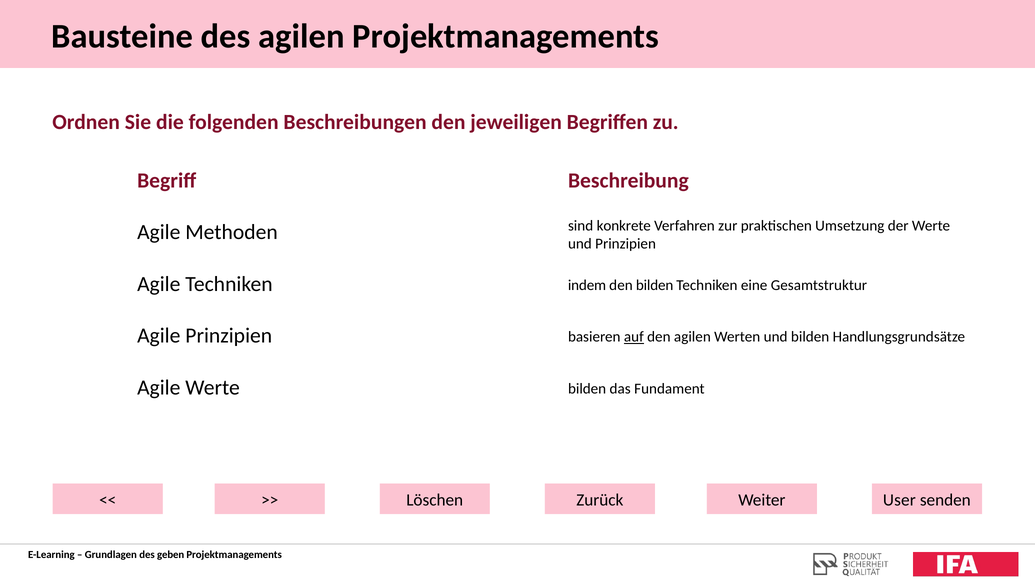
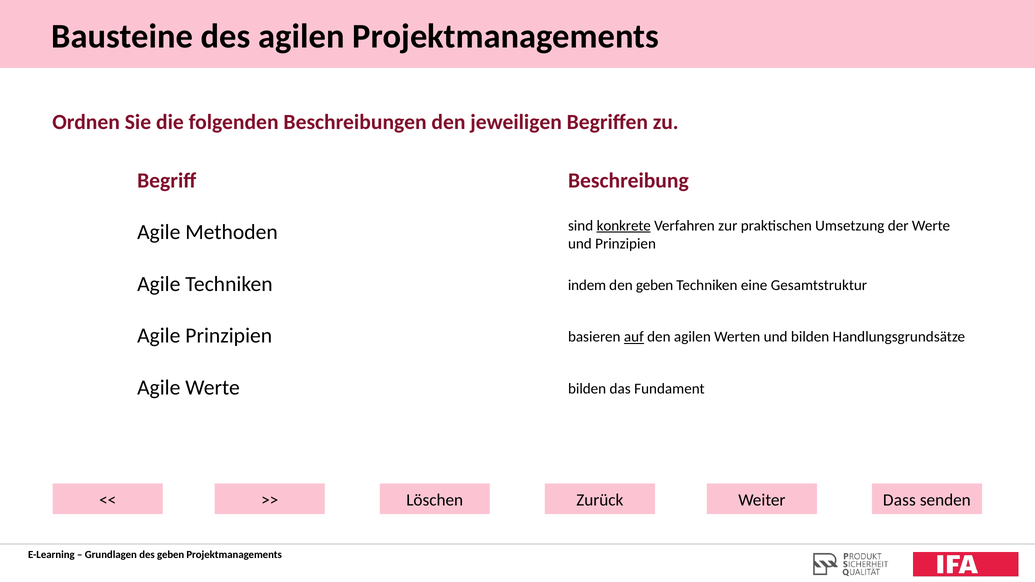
konkrete underline: none -> present
den bilden: bilden -> geben
User: User -> Dass
